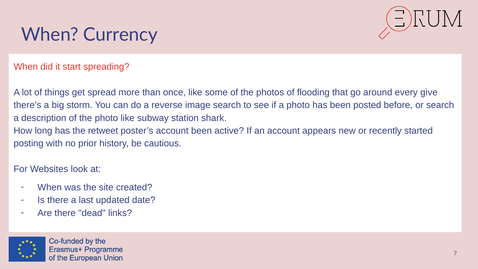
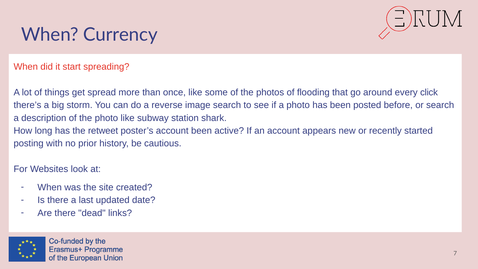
give: give -> click
